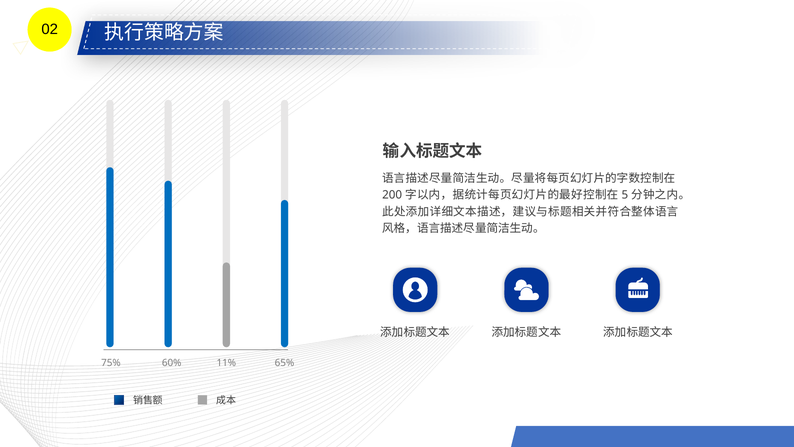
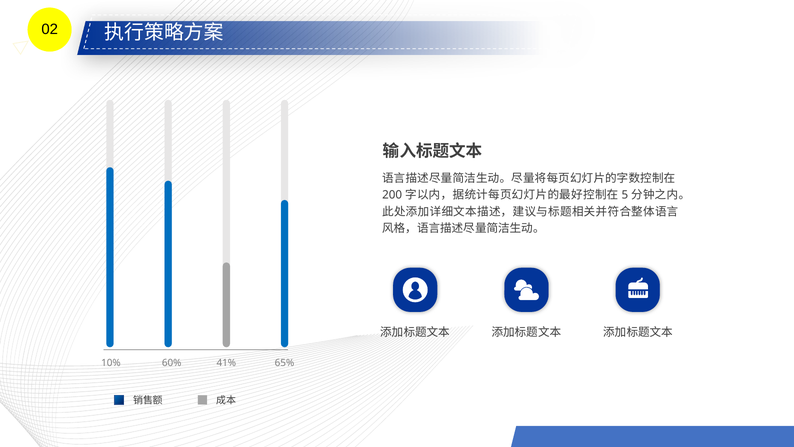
75%: 75% -> 10%
11%: 11% -> 41%
